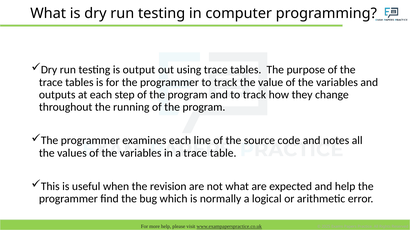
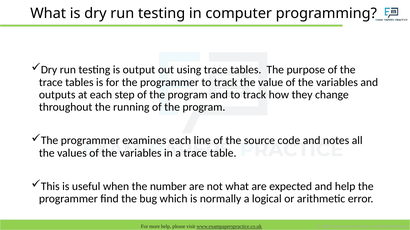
revision: revision -> number
